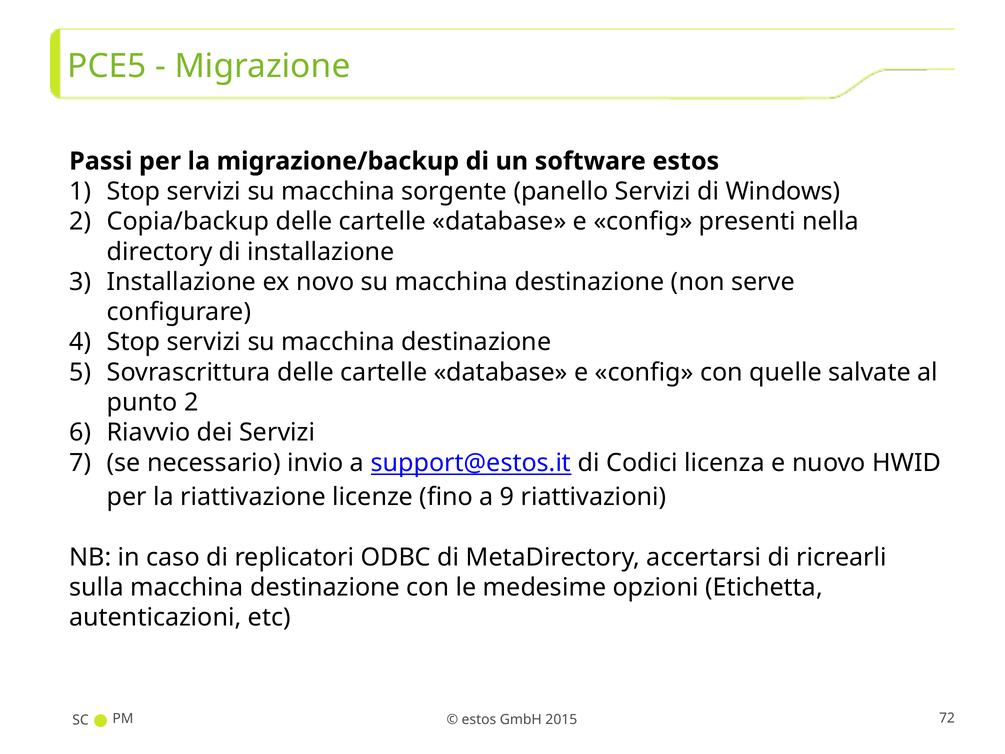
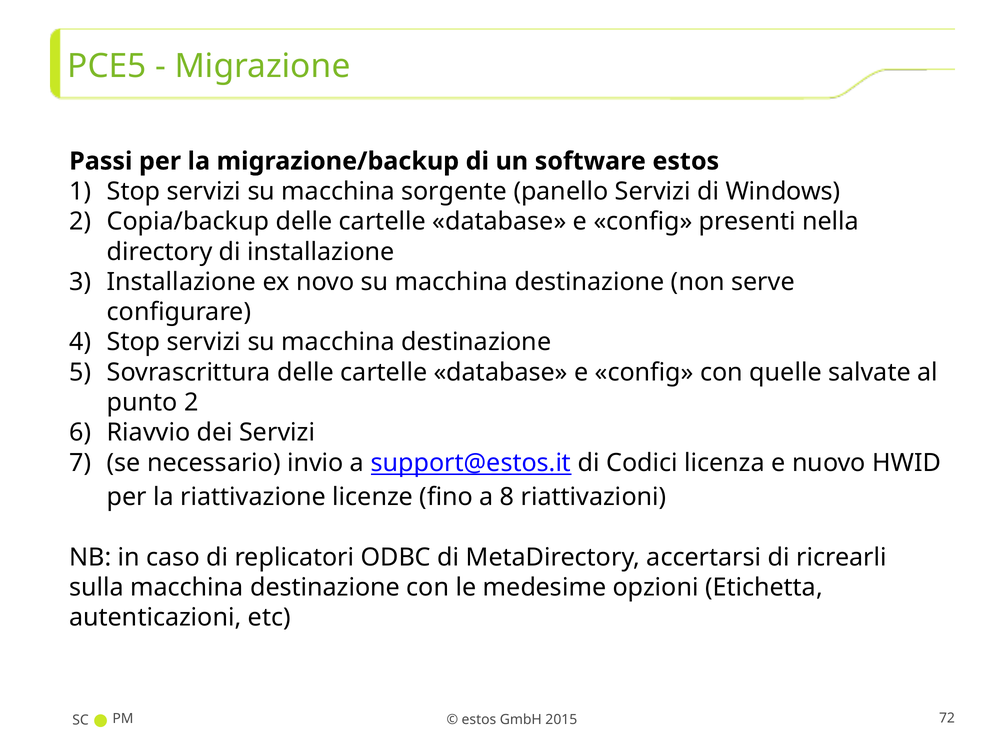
9: 9 -> 8
